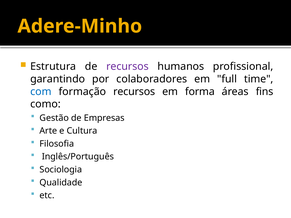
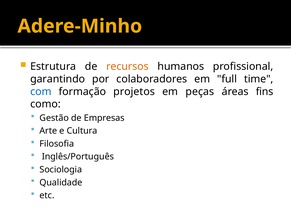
recursos at (127, 66) colour: purple -> orange
formação recursos: recursos -> projetos
forma: forma -> peças
